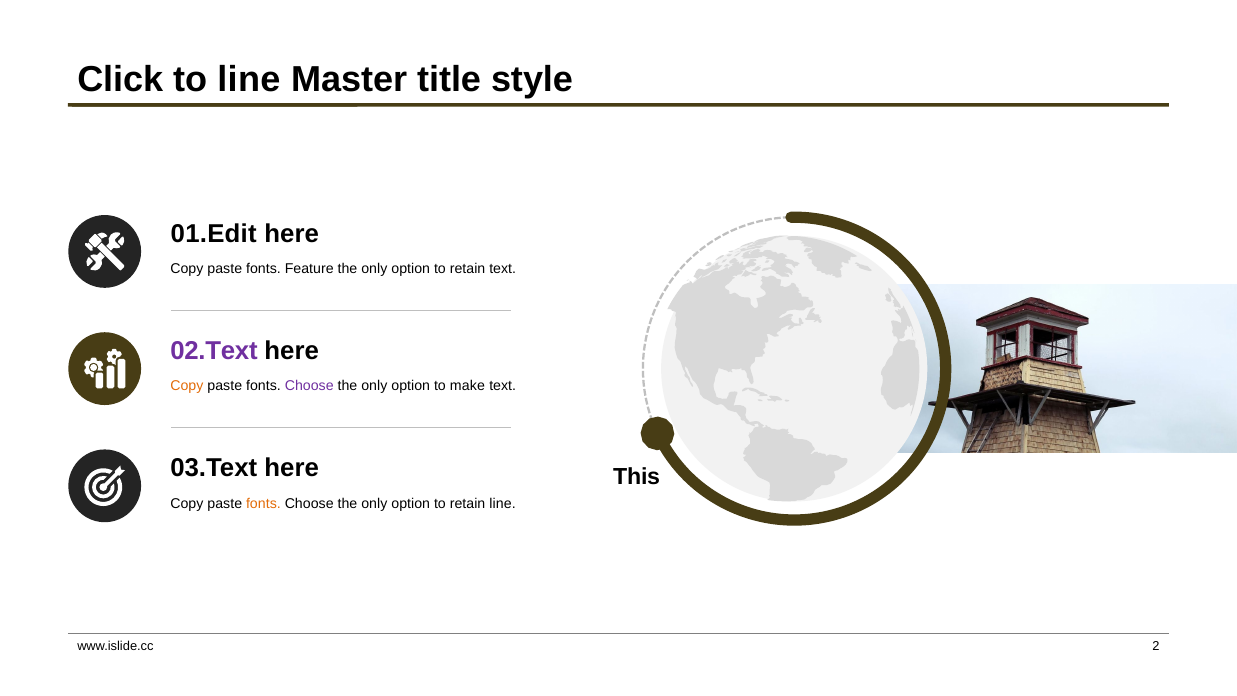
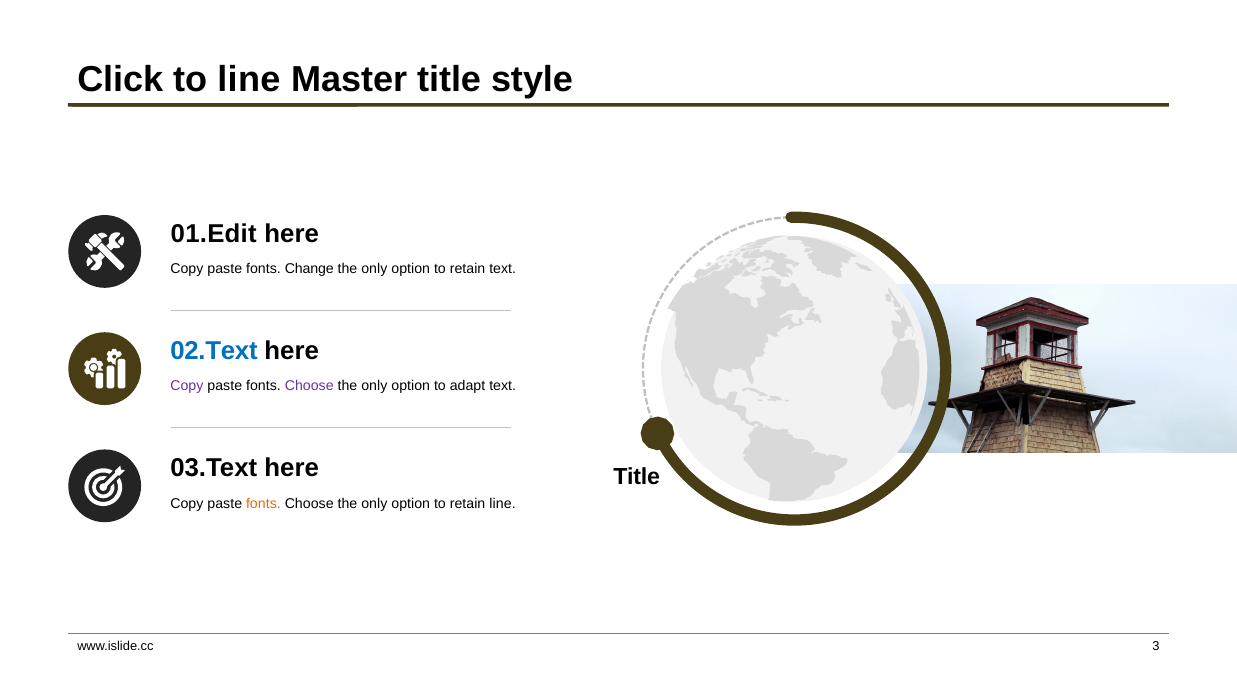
Feature: Feature -> Change
02.Text colour: purple -> blue
Copy at (187, 386) colour: orange -> purple
make: make -> adapt
This at (637, 477): This -> Title
2: 2 -> 3
